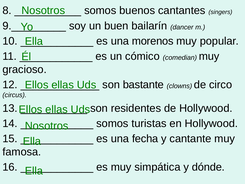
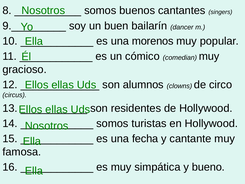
bastante: bastante -> alumnos
dónde: dónde -> bueno
